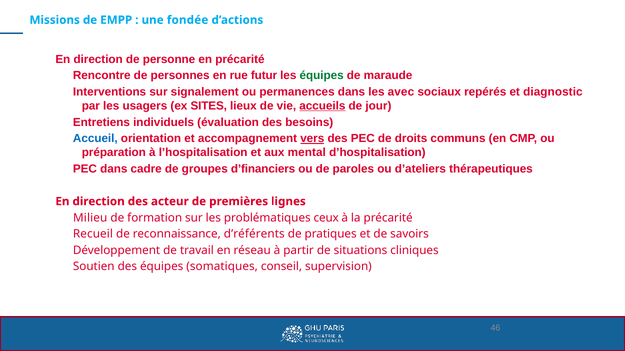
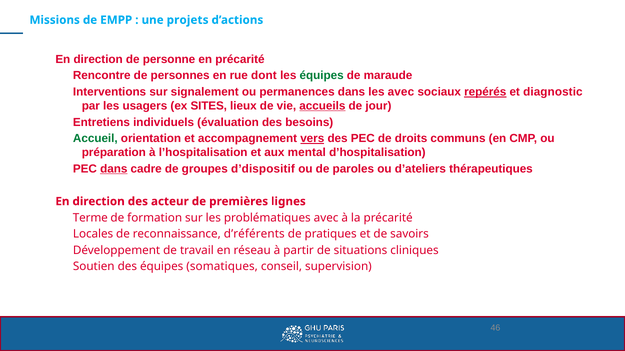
fondée: fondée -> projets
futur: futur -> dont
repérés underline: none -> present
Accueil colour: blue -> green
dans at (114, 169) underline: none -> present
d’financiers: d’financiers -> d’dispositif
Milieu: Milieu -> Terme
problématiques ceux: ceux -> avec
Recueil: Recueil -> Locales
